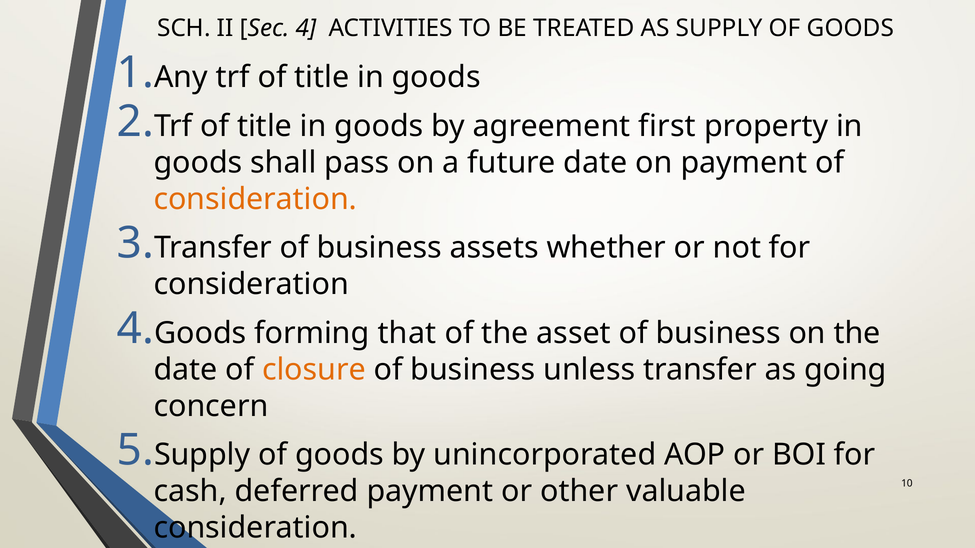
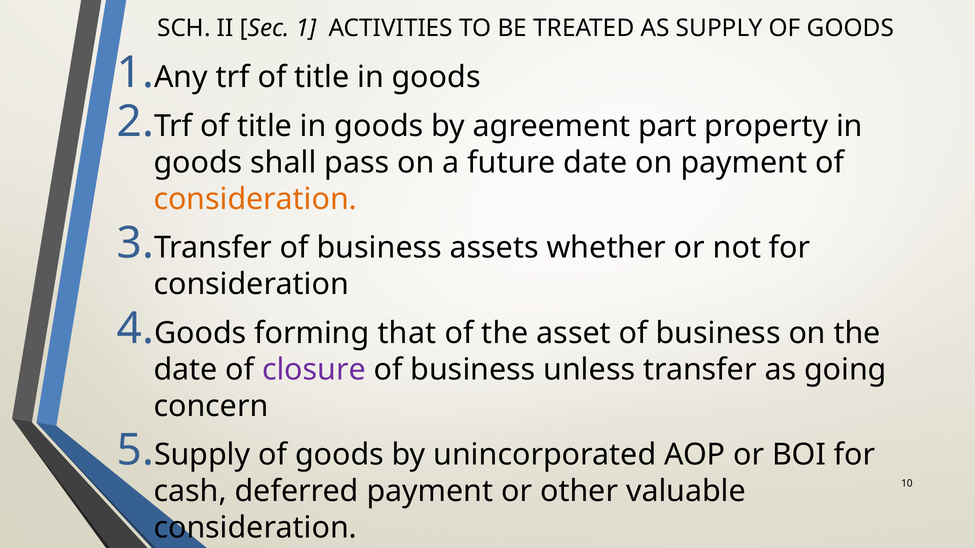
Sec 4: 4 -> 1
first: first -> part
closure colour: orange -> purple
